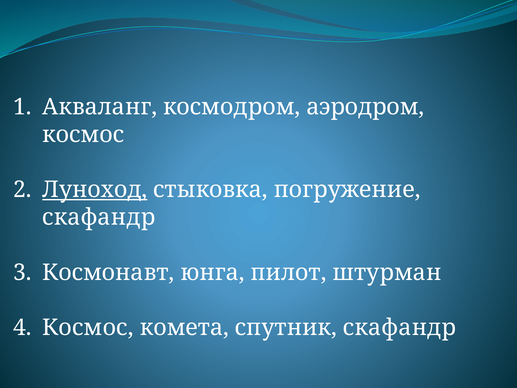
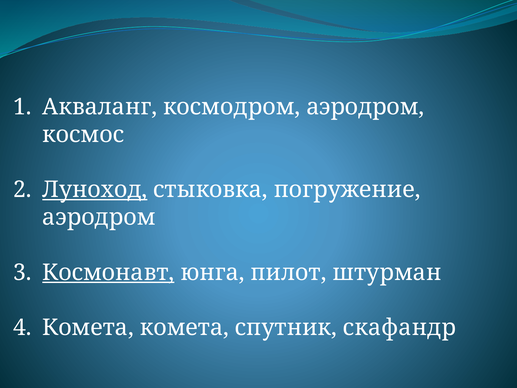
скафандр at (99, 217): скафандр -> аэродром
Космонавт underline: none -> present
Космос at (88, 327): Космос -> Комета
